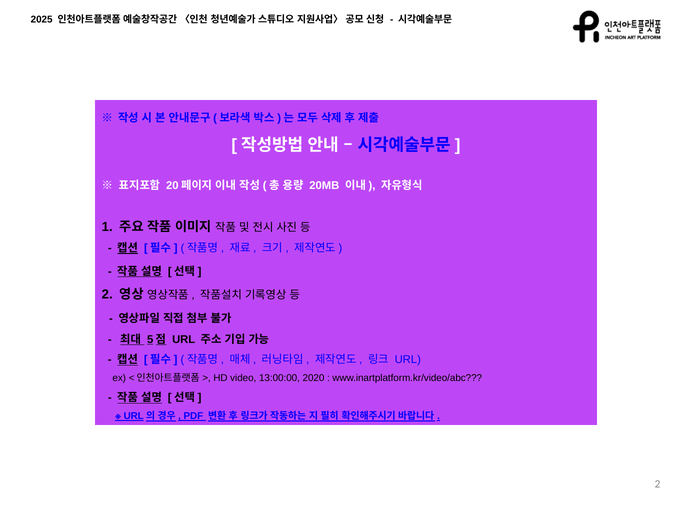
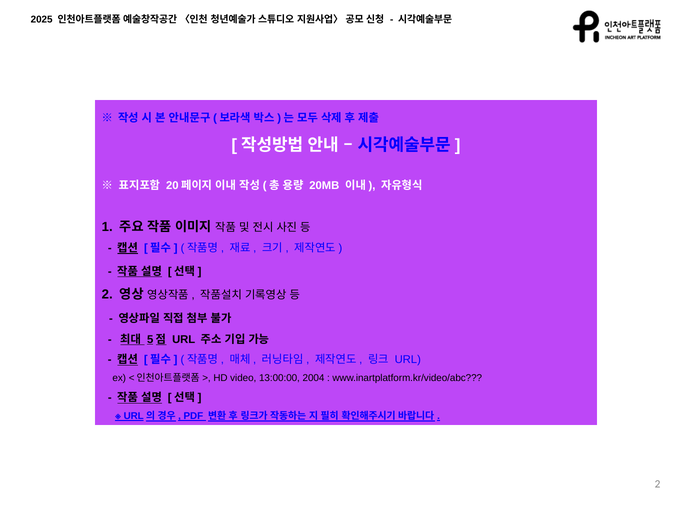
2020: 2020 -> 2004
